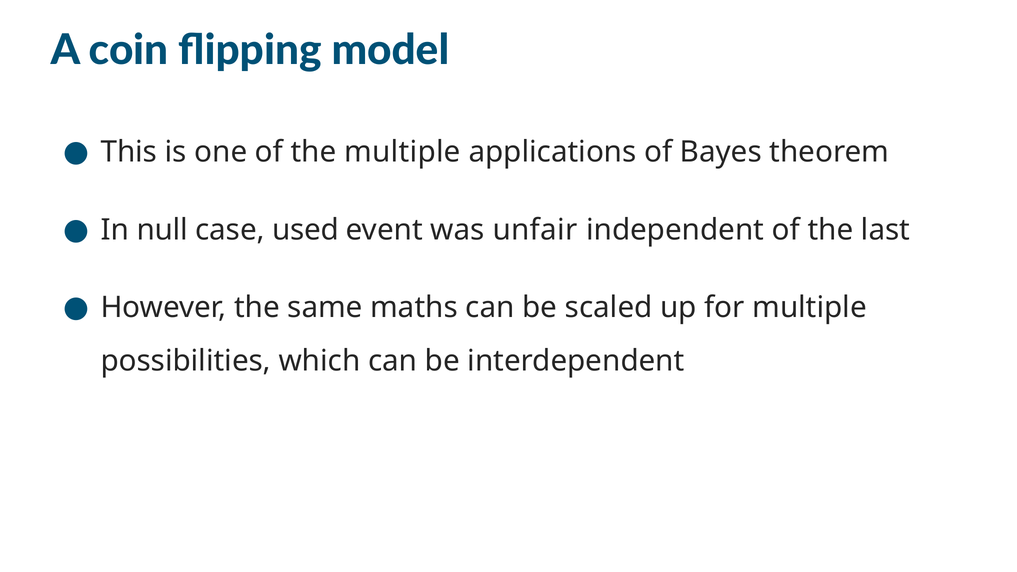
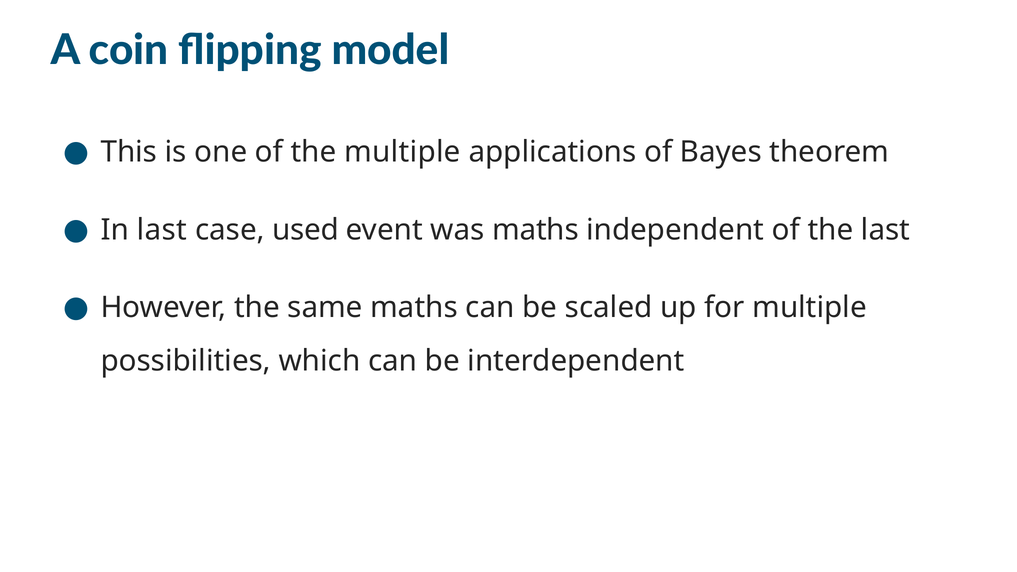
In null: null -> last
was unfair: unfair -> maths
